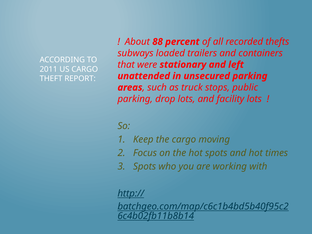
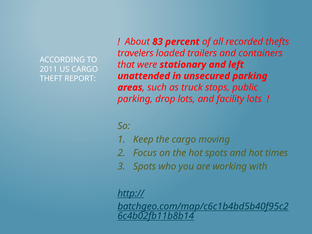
88: 88 -> 83
subways: subways -> travelers
